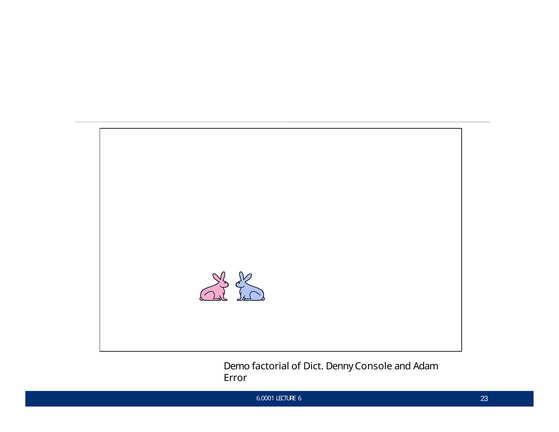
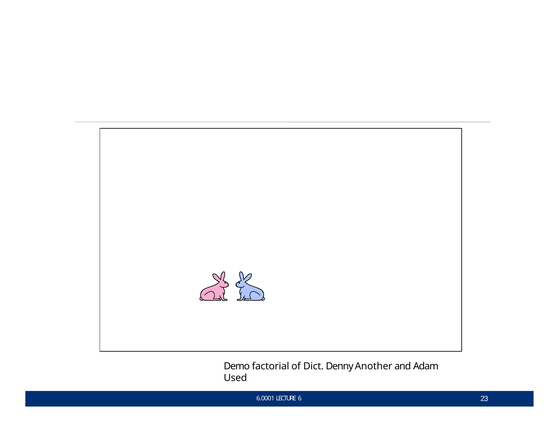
Console: Console -> Another
Error: Error -> Used
